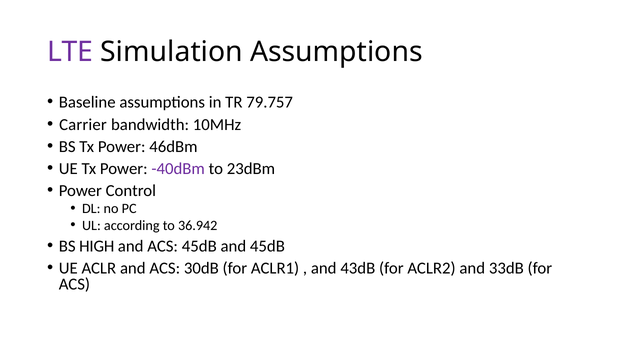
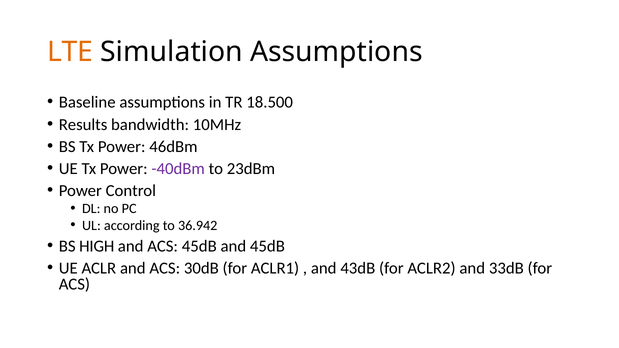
LTE colour: purple -> orange
79.757: 79.757 -> 18.500
Carrier: Carrier -> Results
